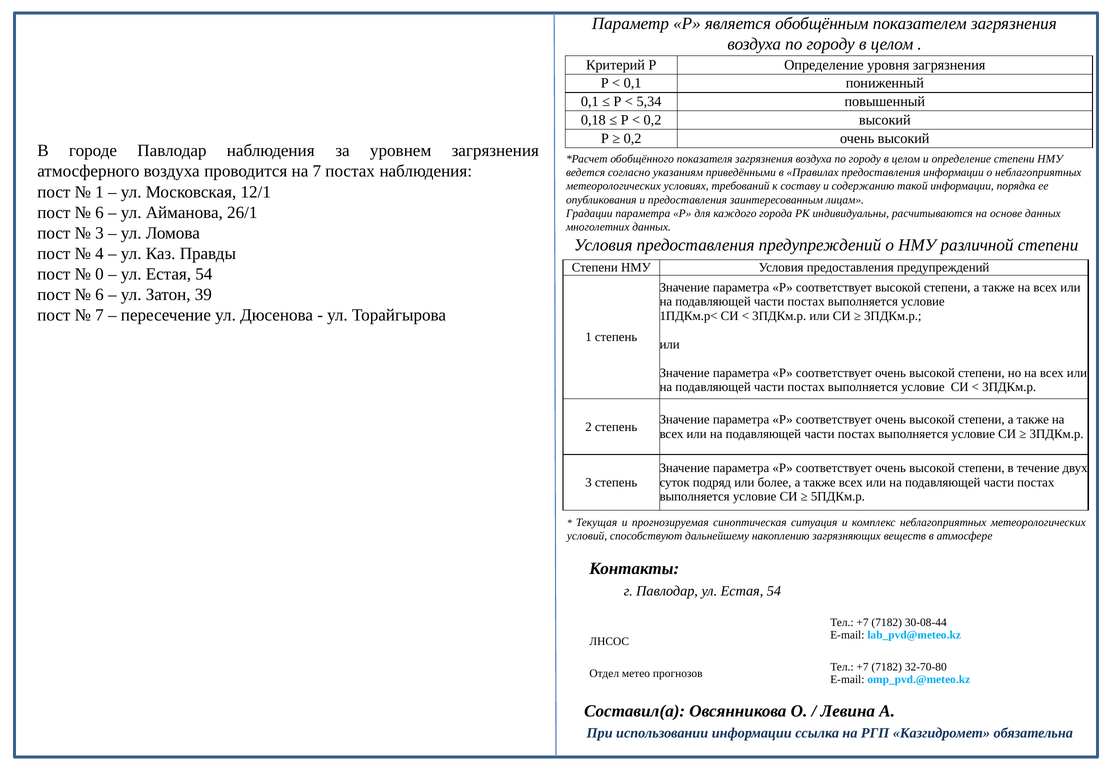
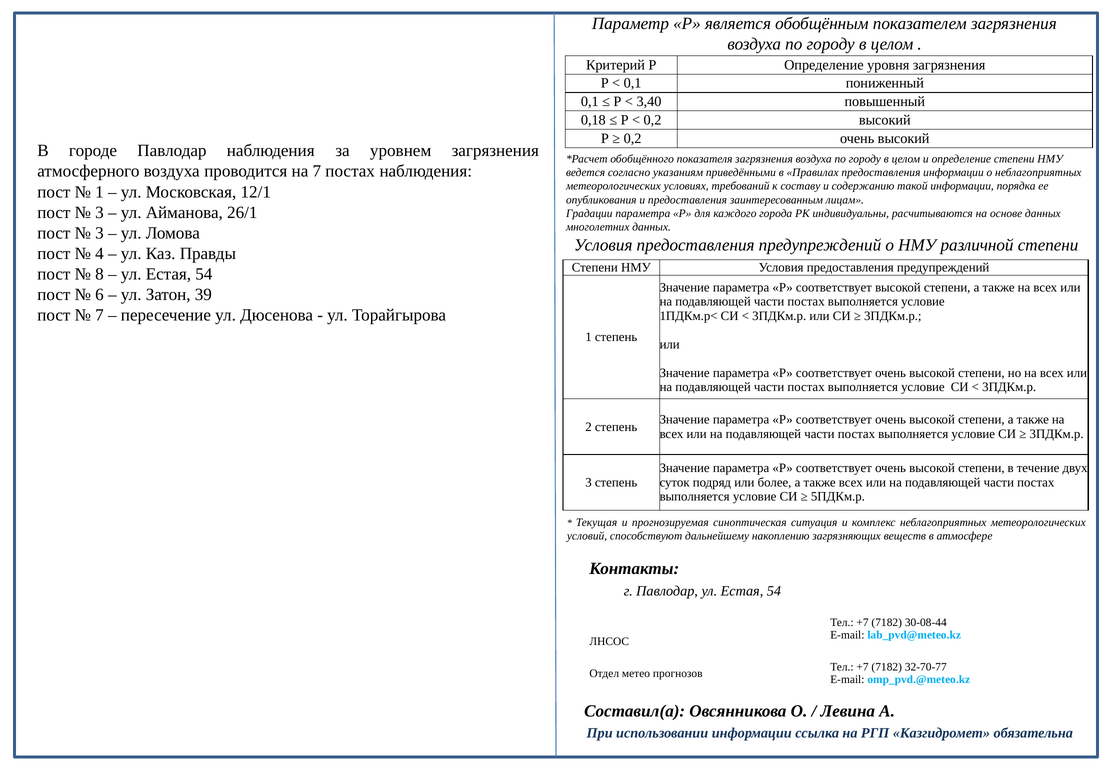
5,34: 5,34 -> 3,40
6 at (99, 212): 6 -> 3
0: 0 -> 8
32-70-80: 32-70-80 -> 32-70-77
